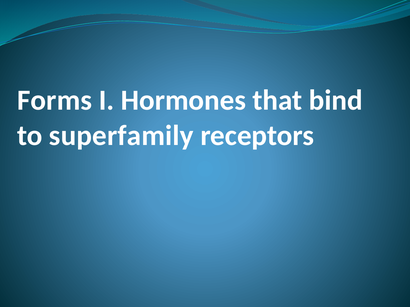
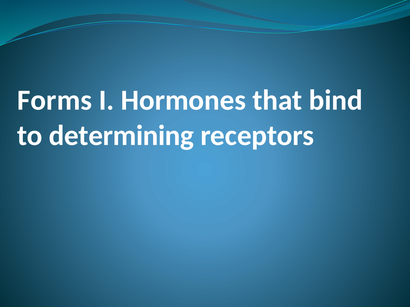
superfamily: superfamily -> determining
